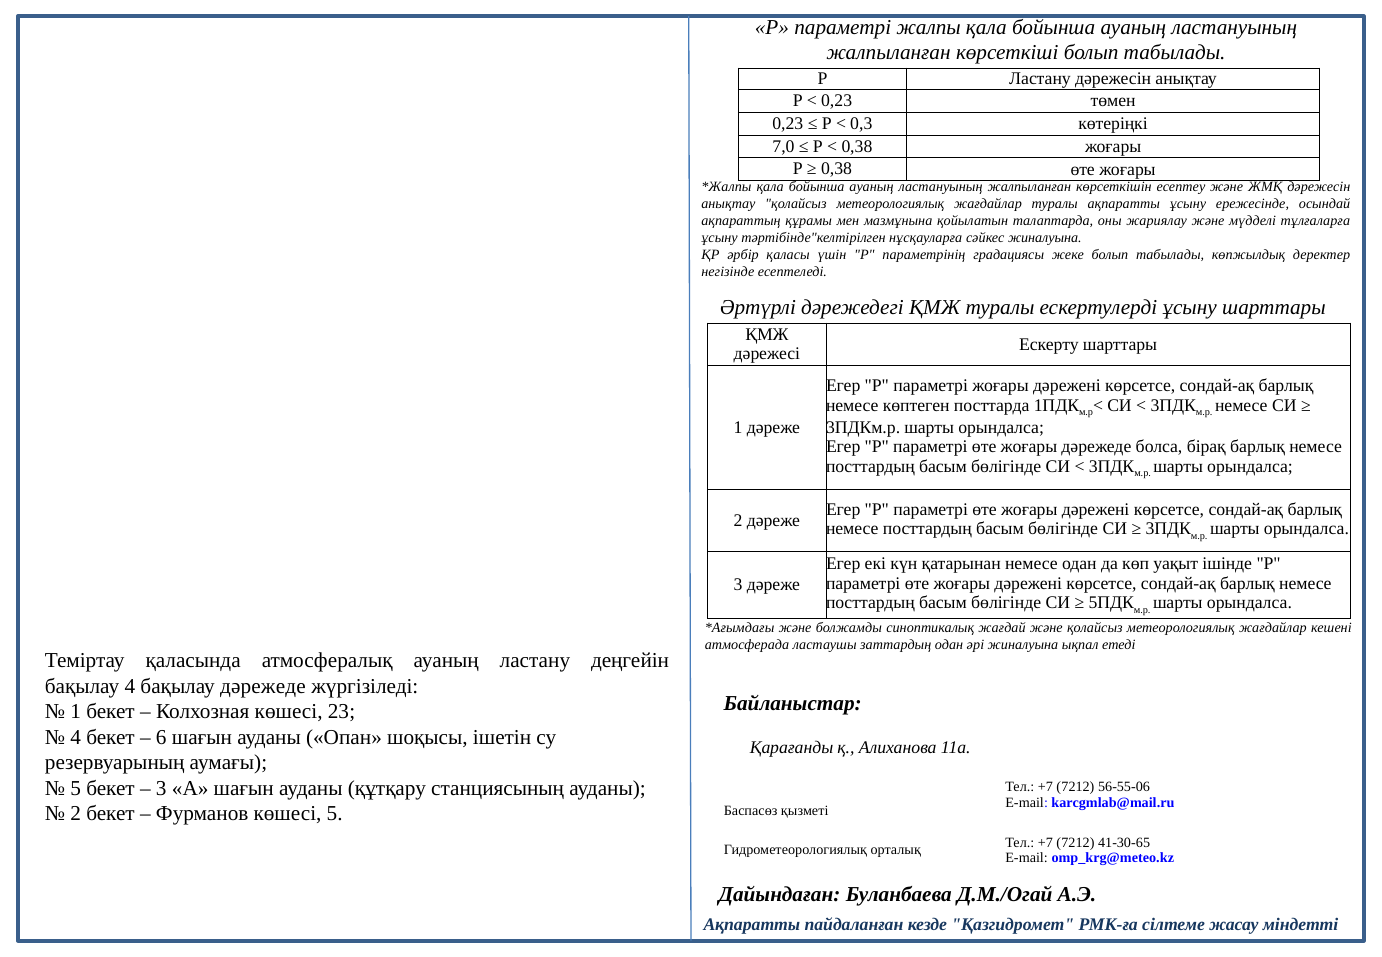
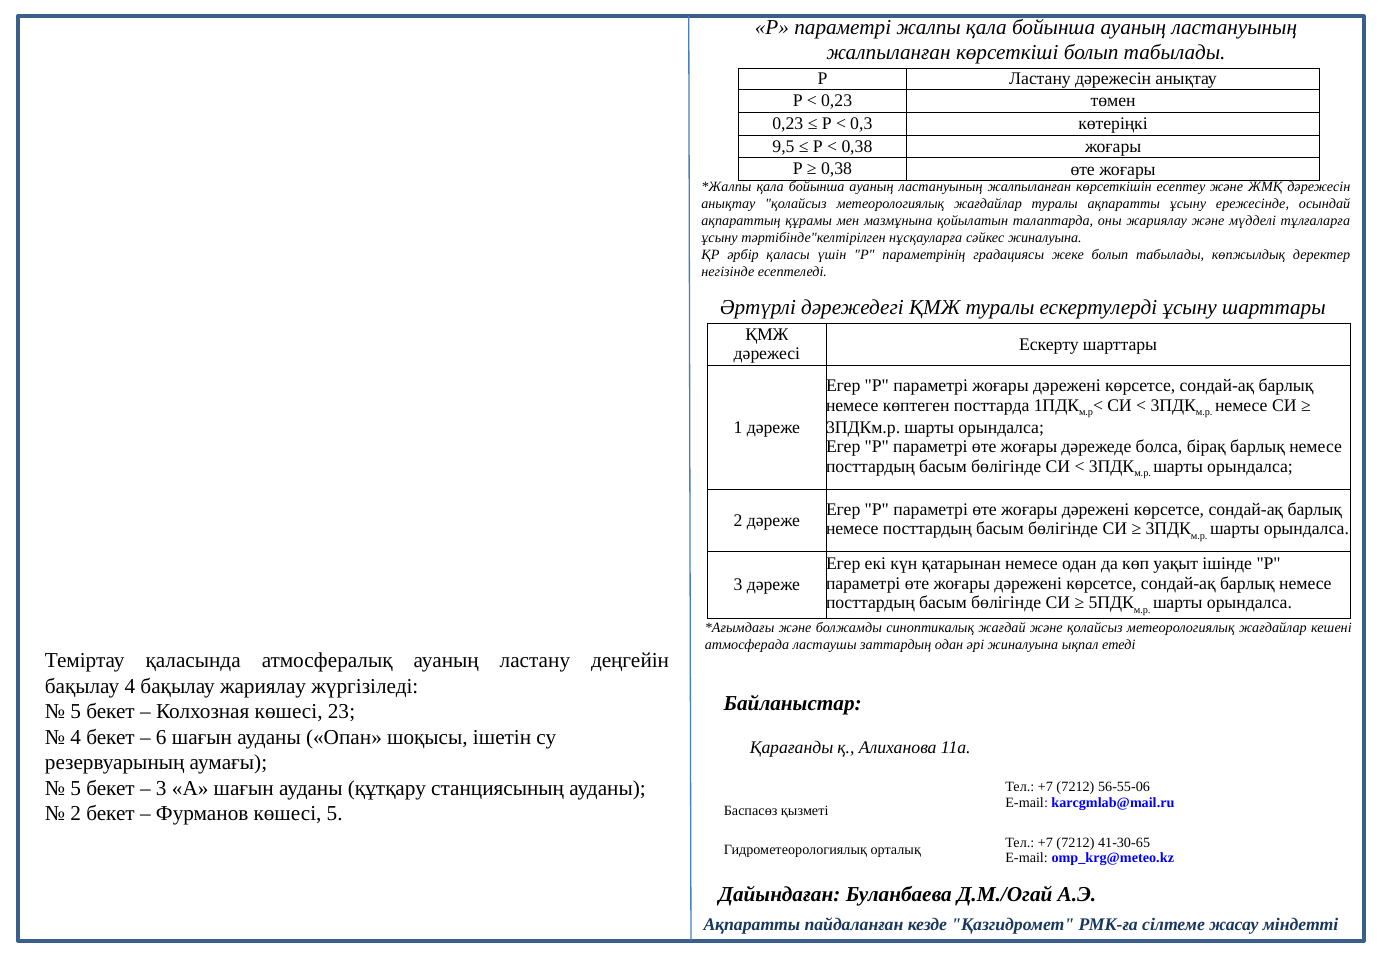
7,0: 7,0 -> 9,5
бақылау дәрежеде: дәрежеде -> жариялау
1 at (76, 711): 1 -> 5
